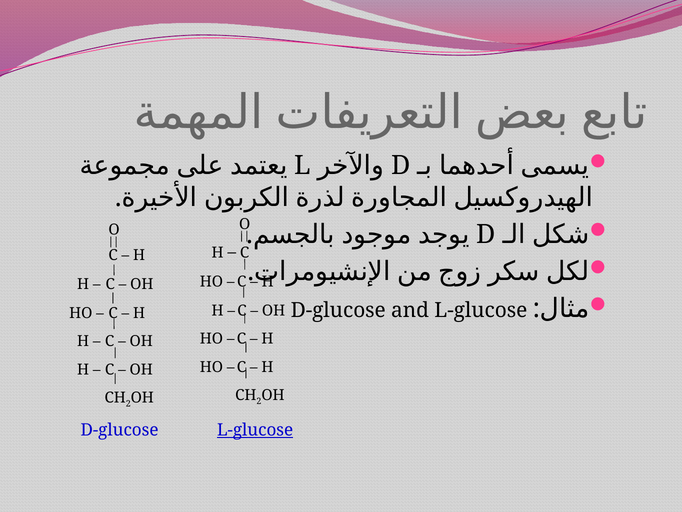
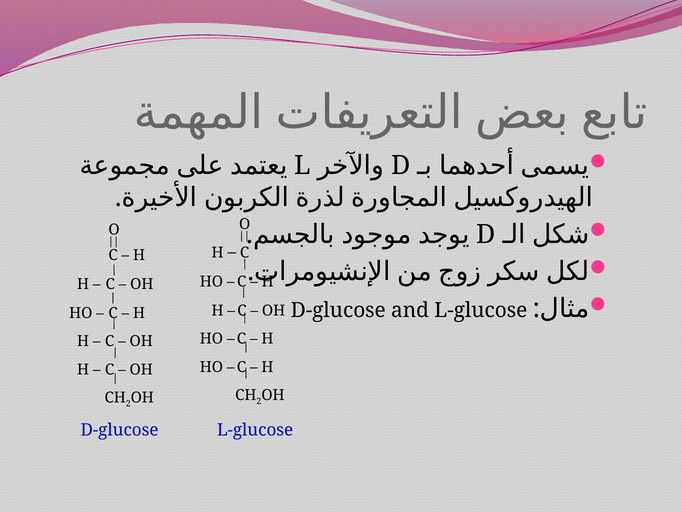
L-glucose at (255, 430) underline: present -> none
